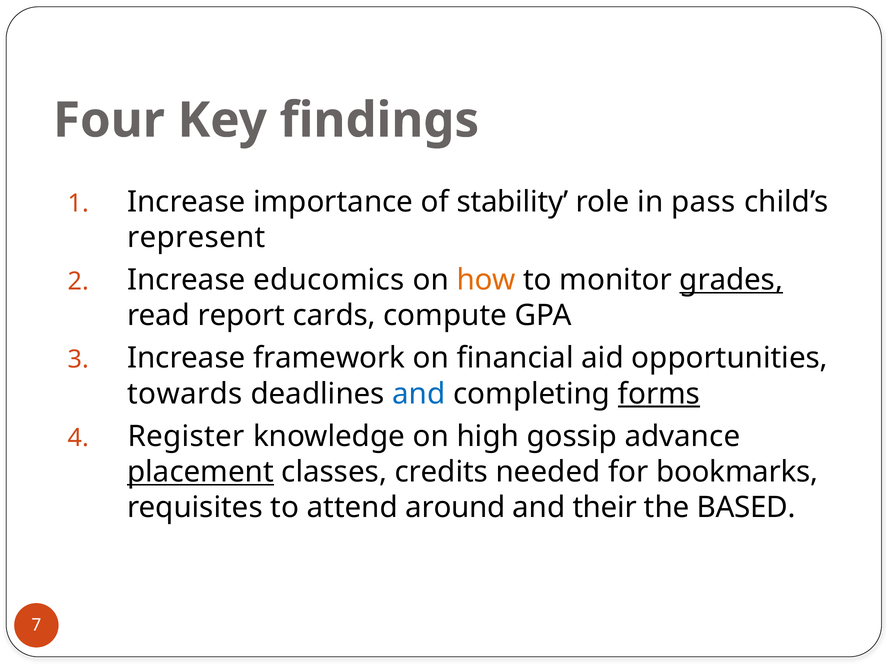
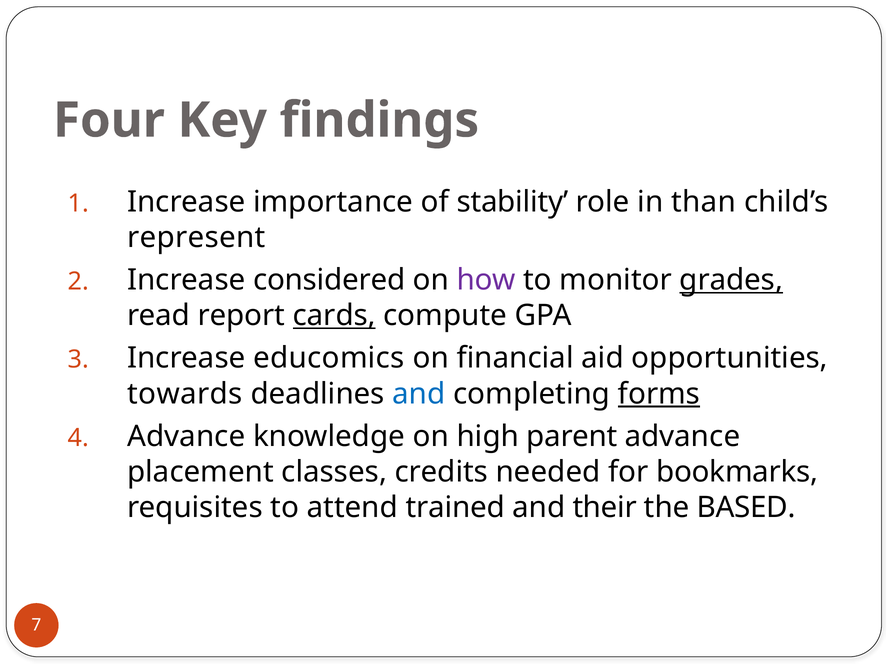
pass: pass -> than
educomics: educomics -> considered
how colour: orange -> purple
cards underline: none -> present
framework: framework -> educomics
Register at (186, 436): Register -> Advance
gossip: gossip -> parent
placement underline: present -> none
around: around -> trained
